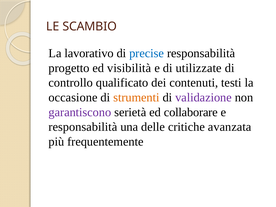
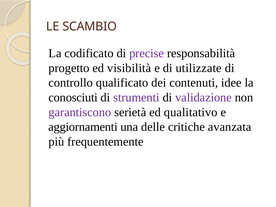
lavorativo: lavorativo -> codificato
precise colour: blue -> purple
testi: testi -> idee
occasione: occasione -> conosciuti
strumenti colour: orange -> purple
collaborare: collaborare -> qualitativo
responsabilità at (83, 127): responsabilità -> aggiornamenti
